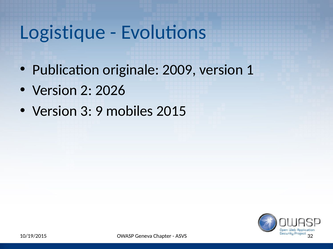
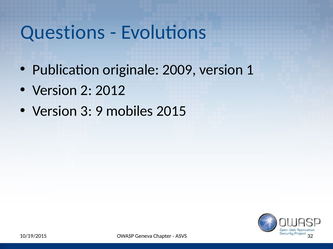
Logistique: Logistique -> Questions
2026: 2026 -> 2012
